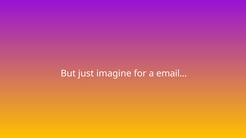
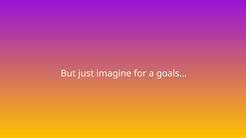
email: email -> goals
